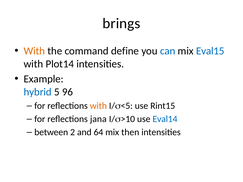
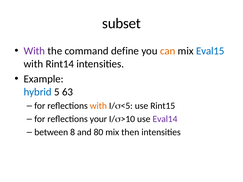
brings: brings -> subset
With at (34, 51) colour: orange -> purple
can colour: blue -> orange
Plot14: Plot14 -> Rint14
96: 96 -> 63
jana: jana -> your
Eval14 colour: blue -> purple
2: 2 -> 8
64: 64 -> 80
